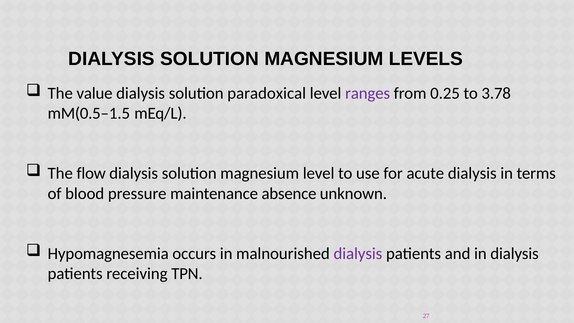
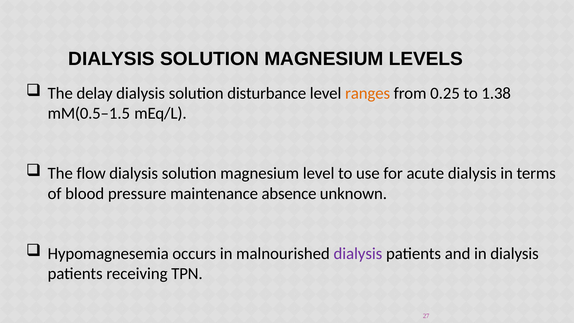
value: value -> delay
paradoxical: paradoxical -> disturbance
ranges colour: purple -> orange
3.78: 3.78 -> 1.38
